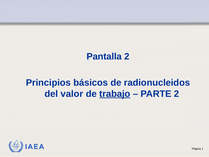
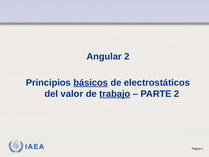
Pantalla: Pantalla -> Angular
básicos underline: none -> present
radionucleidos: radionucleidos -> electrostáticos
